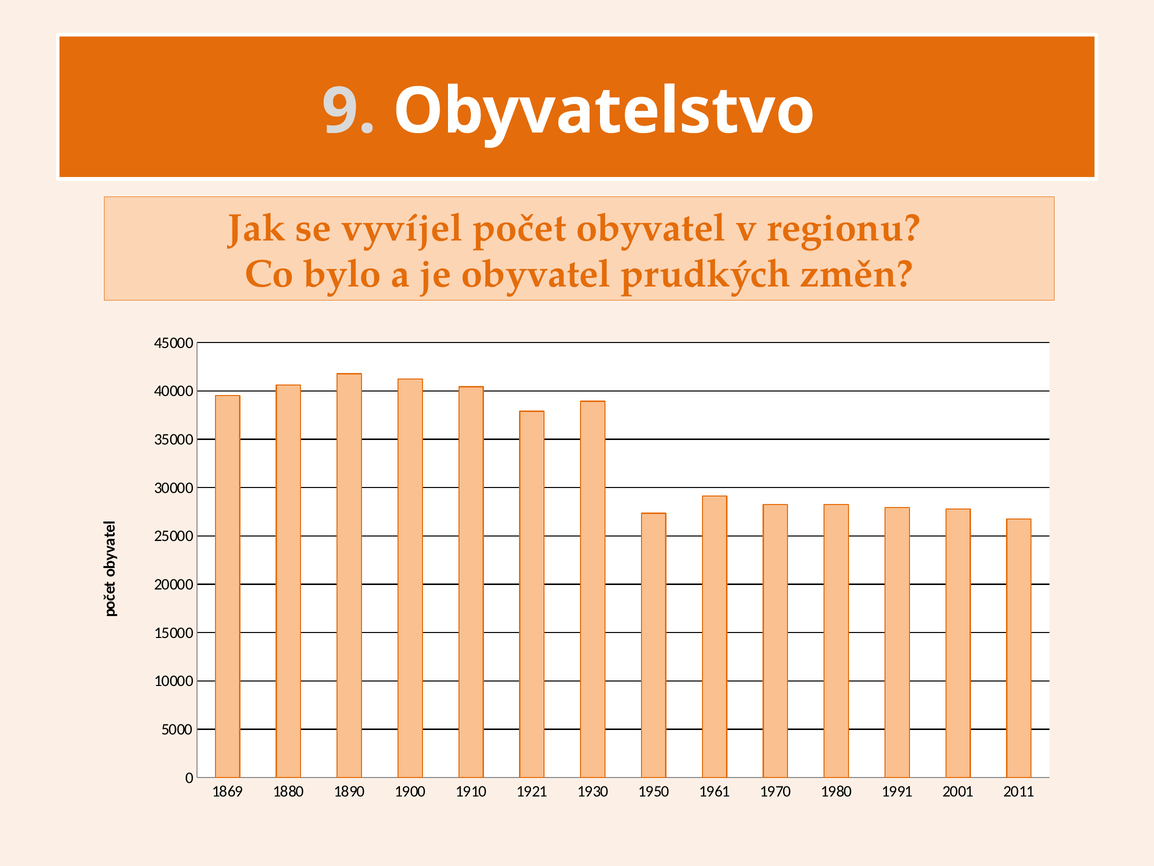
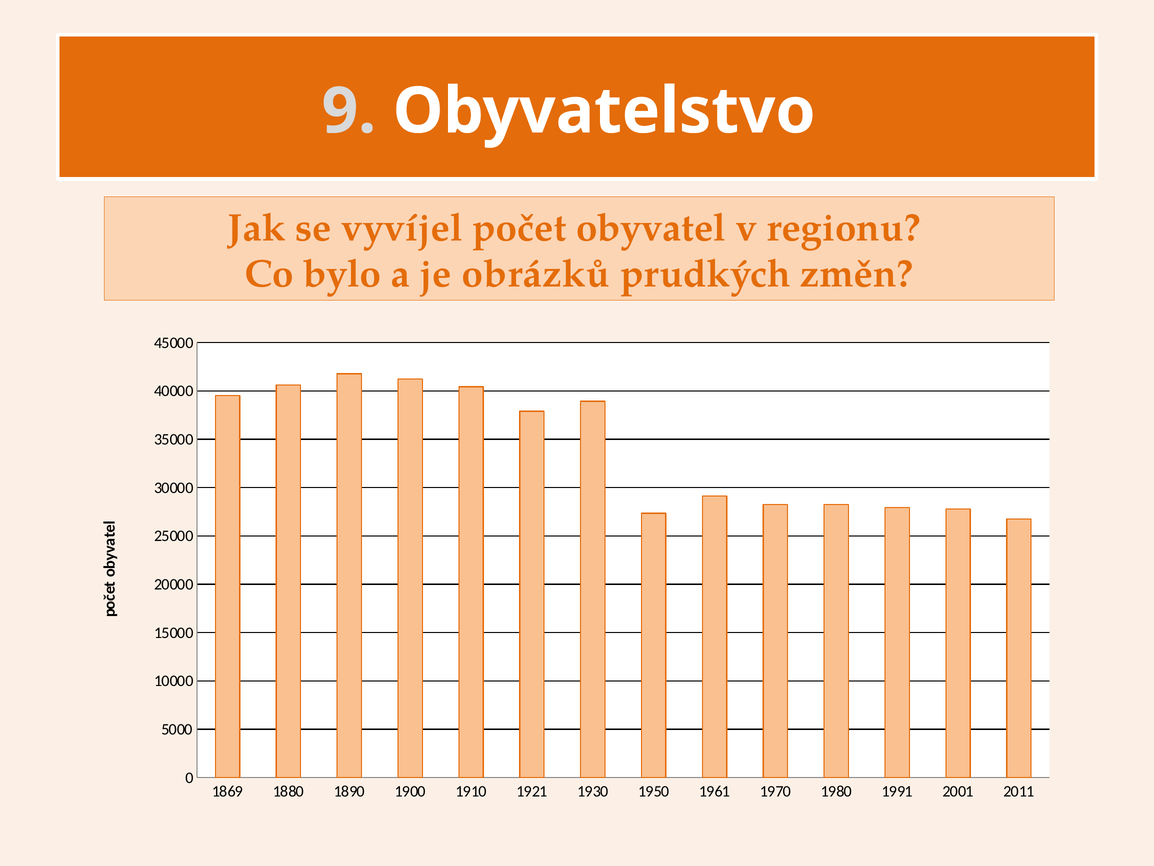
je obyvatel: obyvatel -> obrázků
